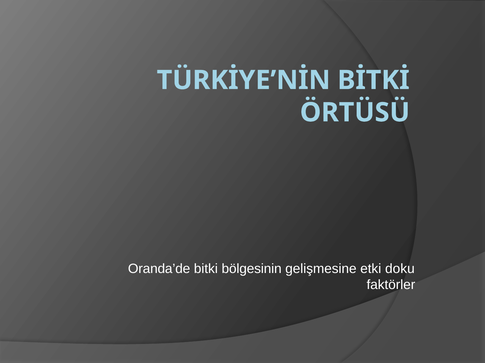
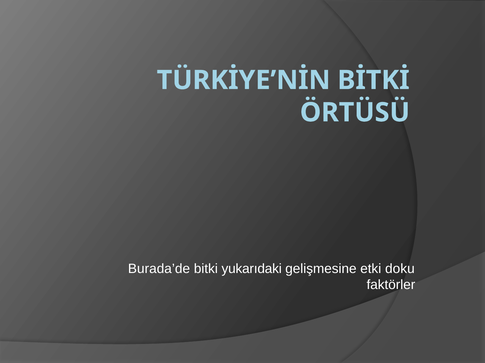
Oranda’de: Oranda’de -> Burada’de
bölgesinin: bölgesinin -> yukarıdaki
